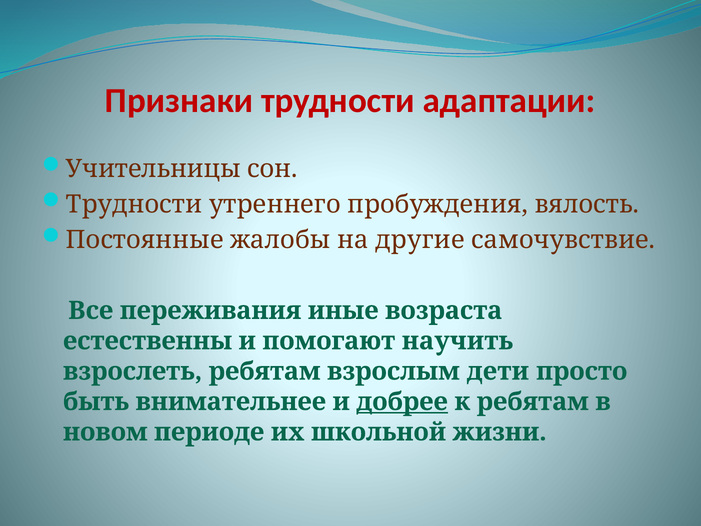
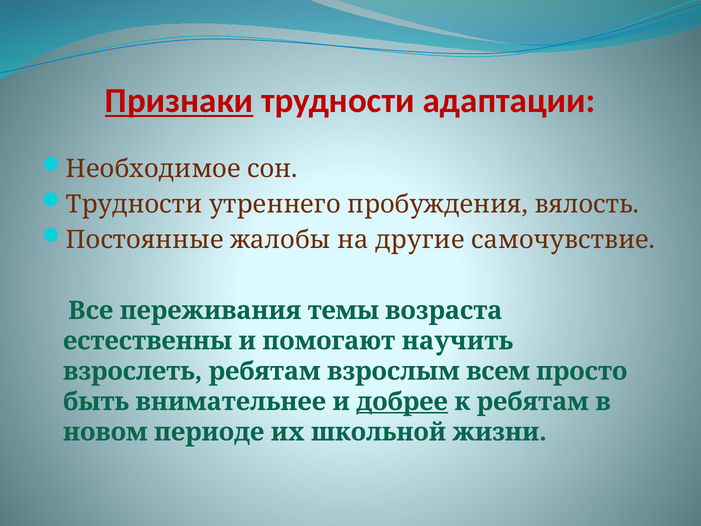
Признаки underline: none -> present
Учительницы: Учительницы -> Необходимое
иные: иные -> темы
дети: дети -> всем
